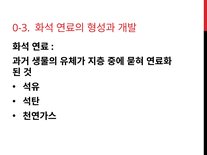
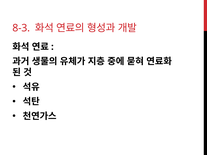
0-3: 0-3 -> 8-3
